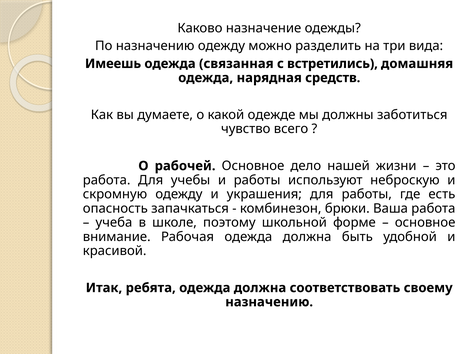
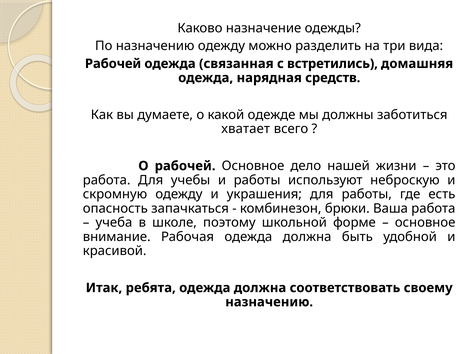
Имеешь at (113, 64): Имеешь -> Рабочей
чувство: чувство -> хватает
